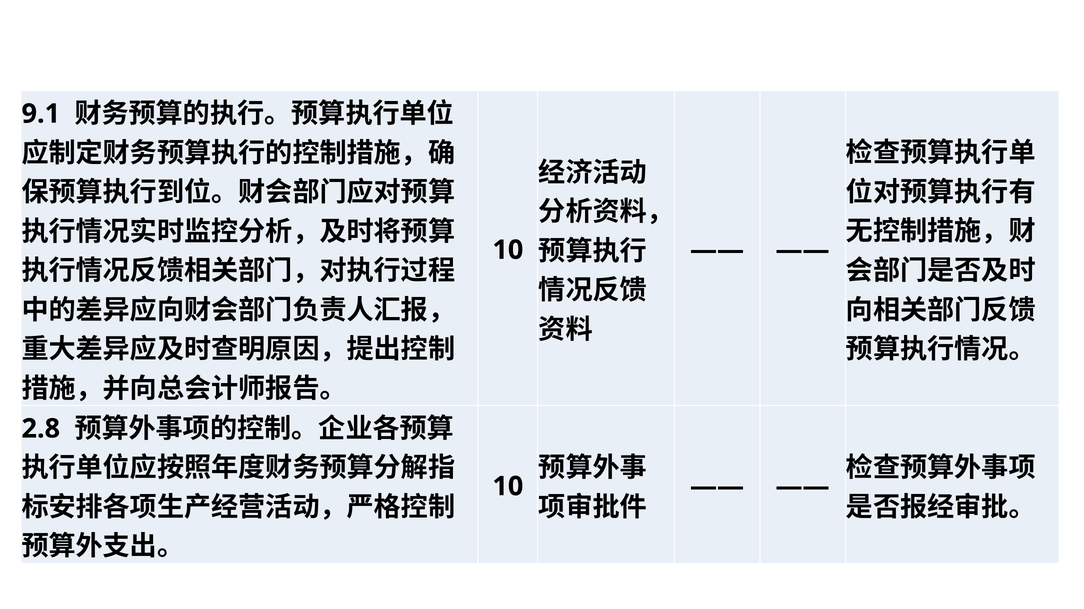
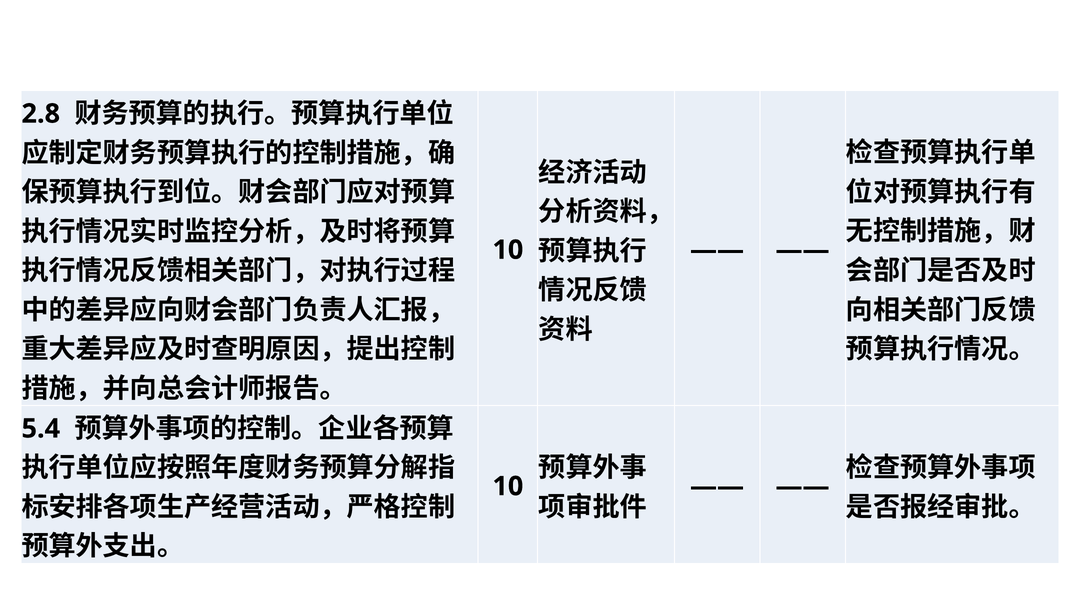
9.1: 9.1 -> 2.8
2.8: 2.8 -> 5.4
